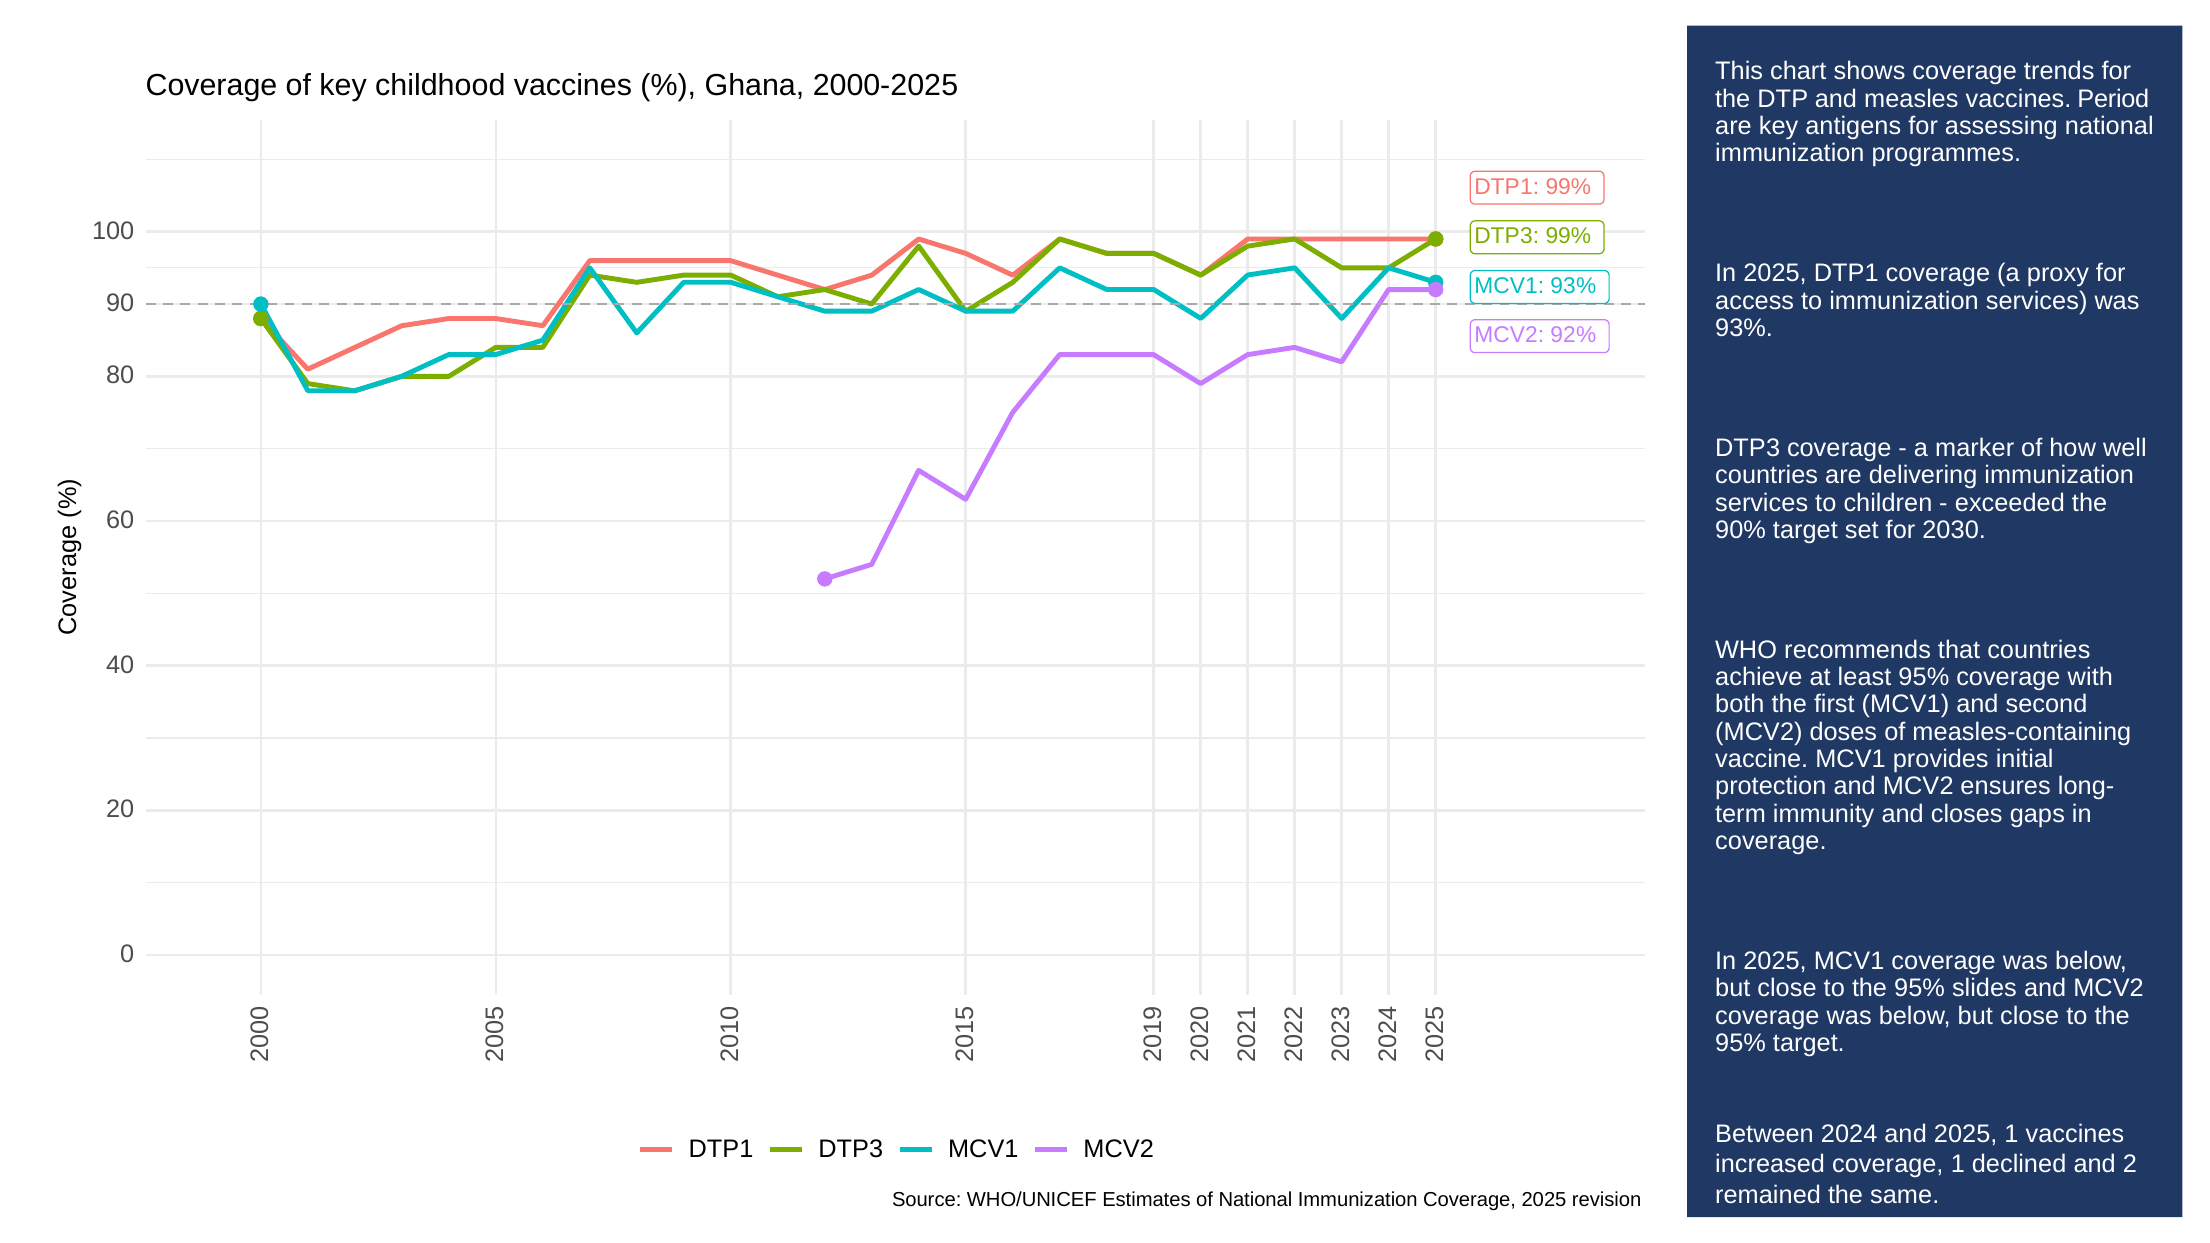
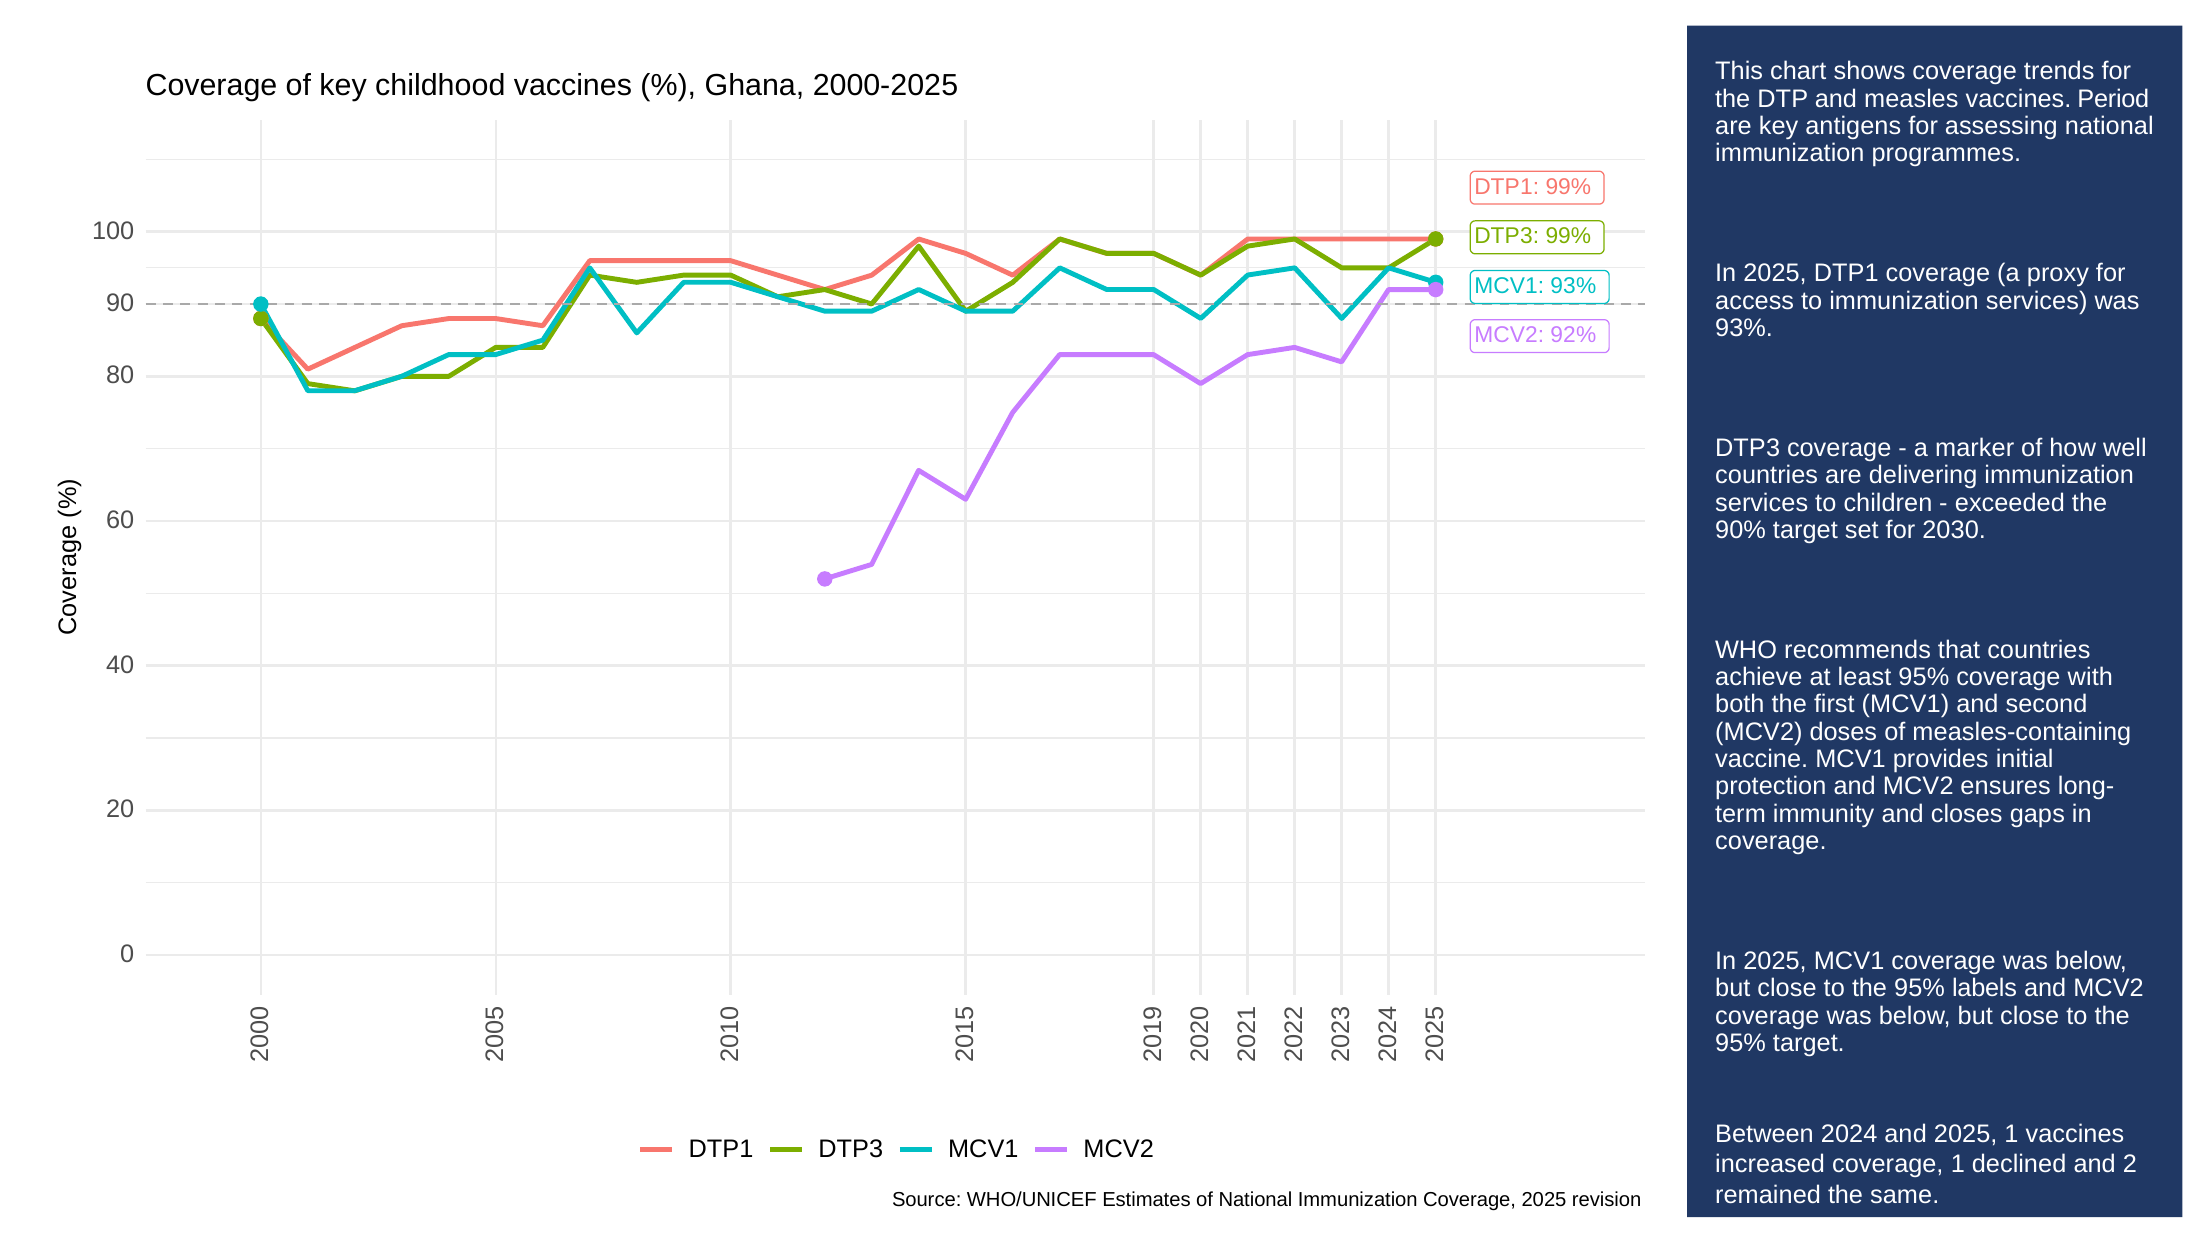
slides: slides -> labels
